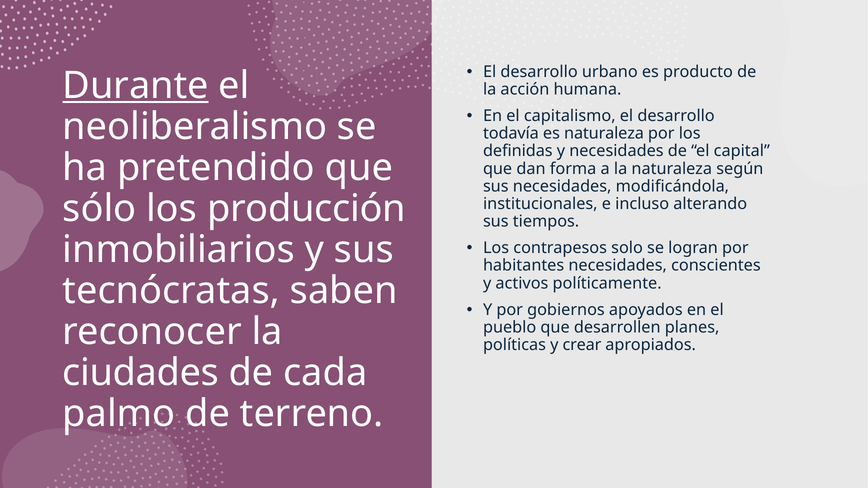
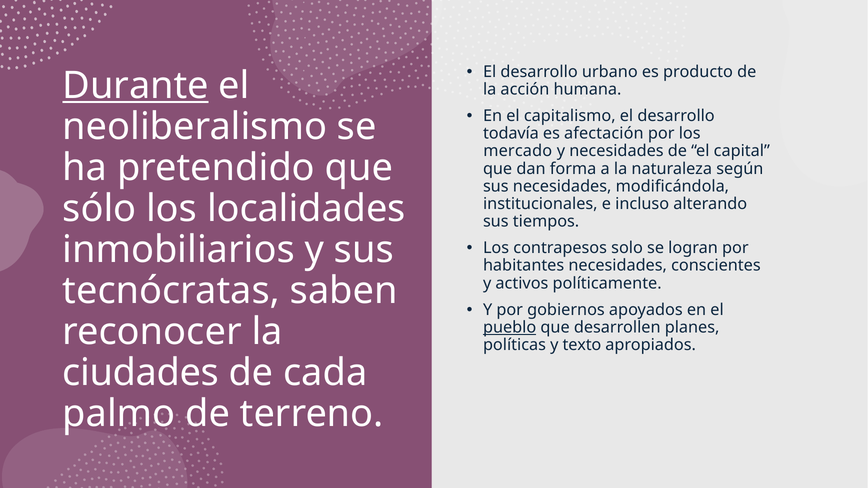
es naturaleza: naturaleza -> afectación
definidas: definidas -> mercado
producción: producción -> localidades
pueblo underline: none -> present
crear: crear -> texto
